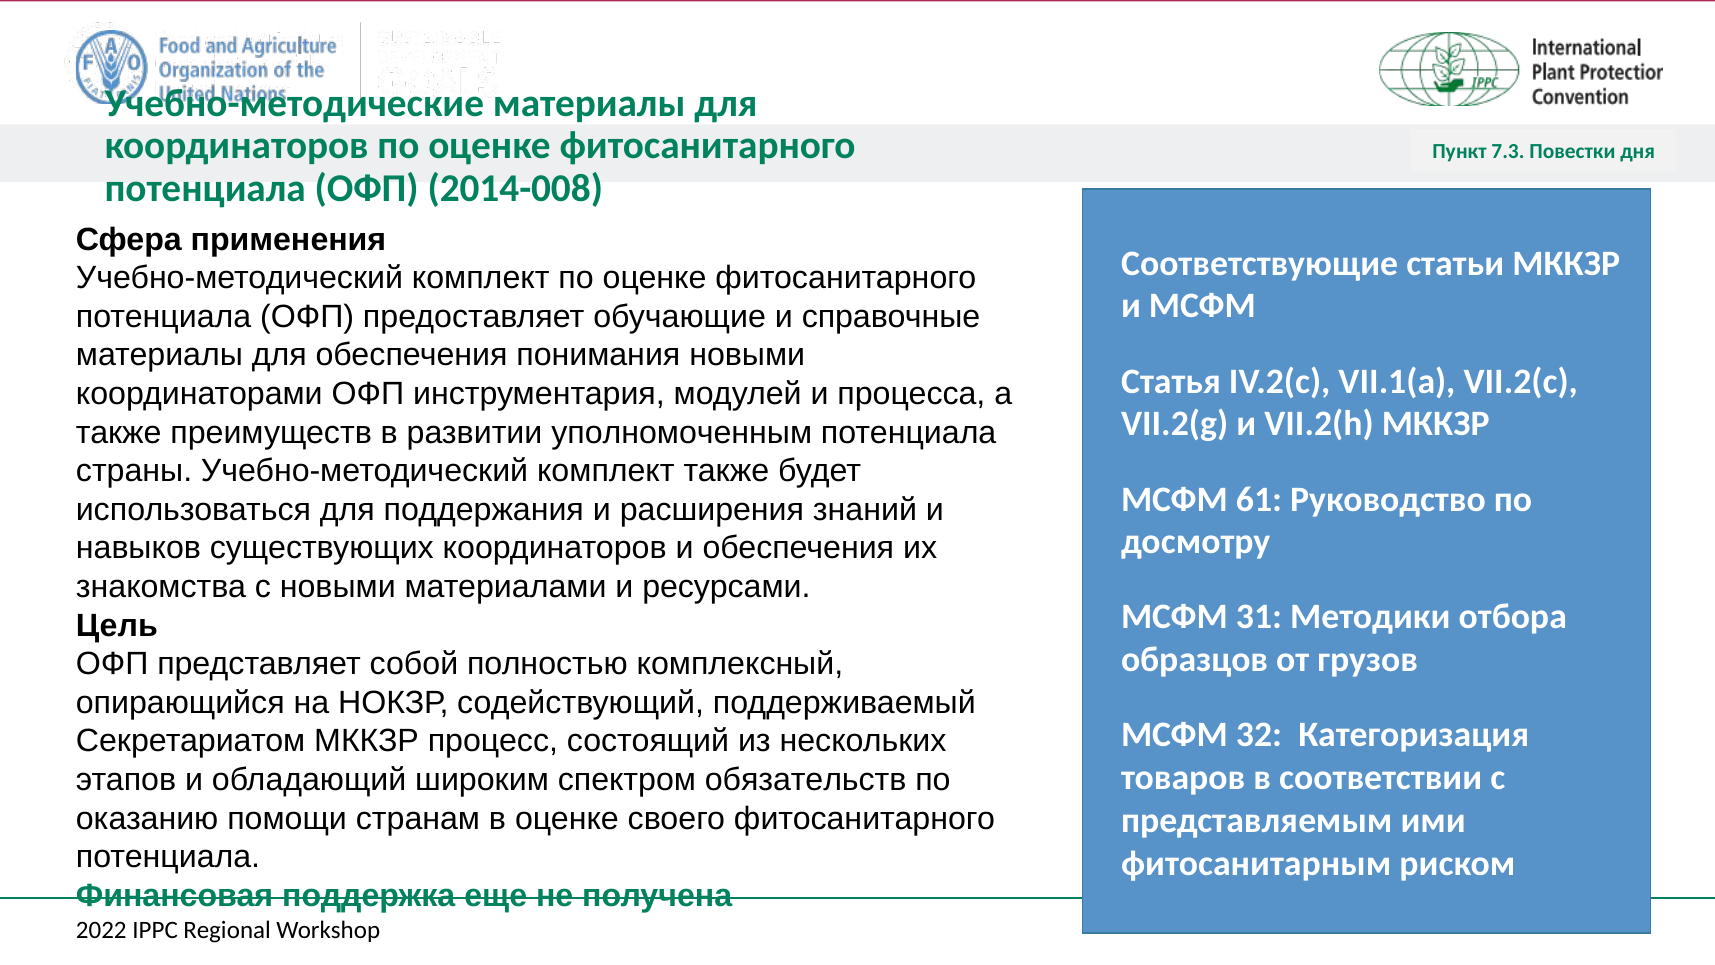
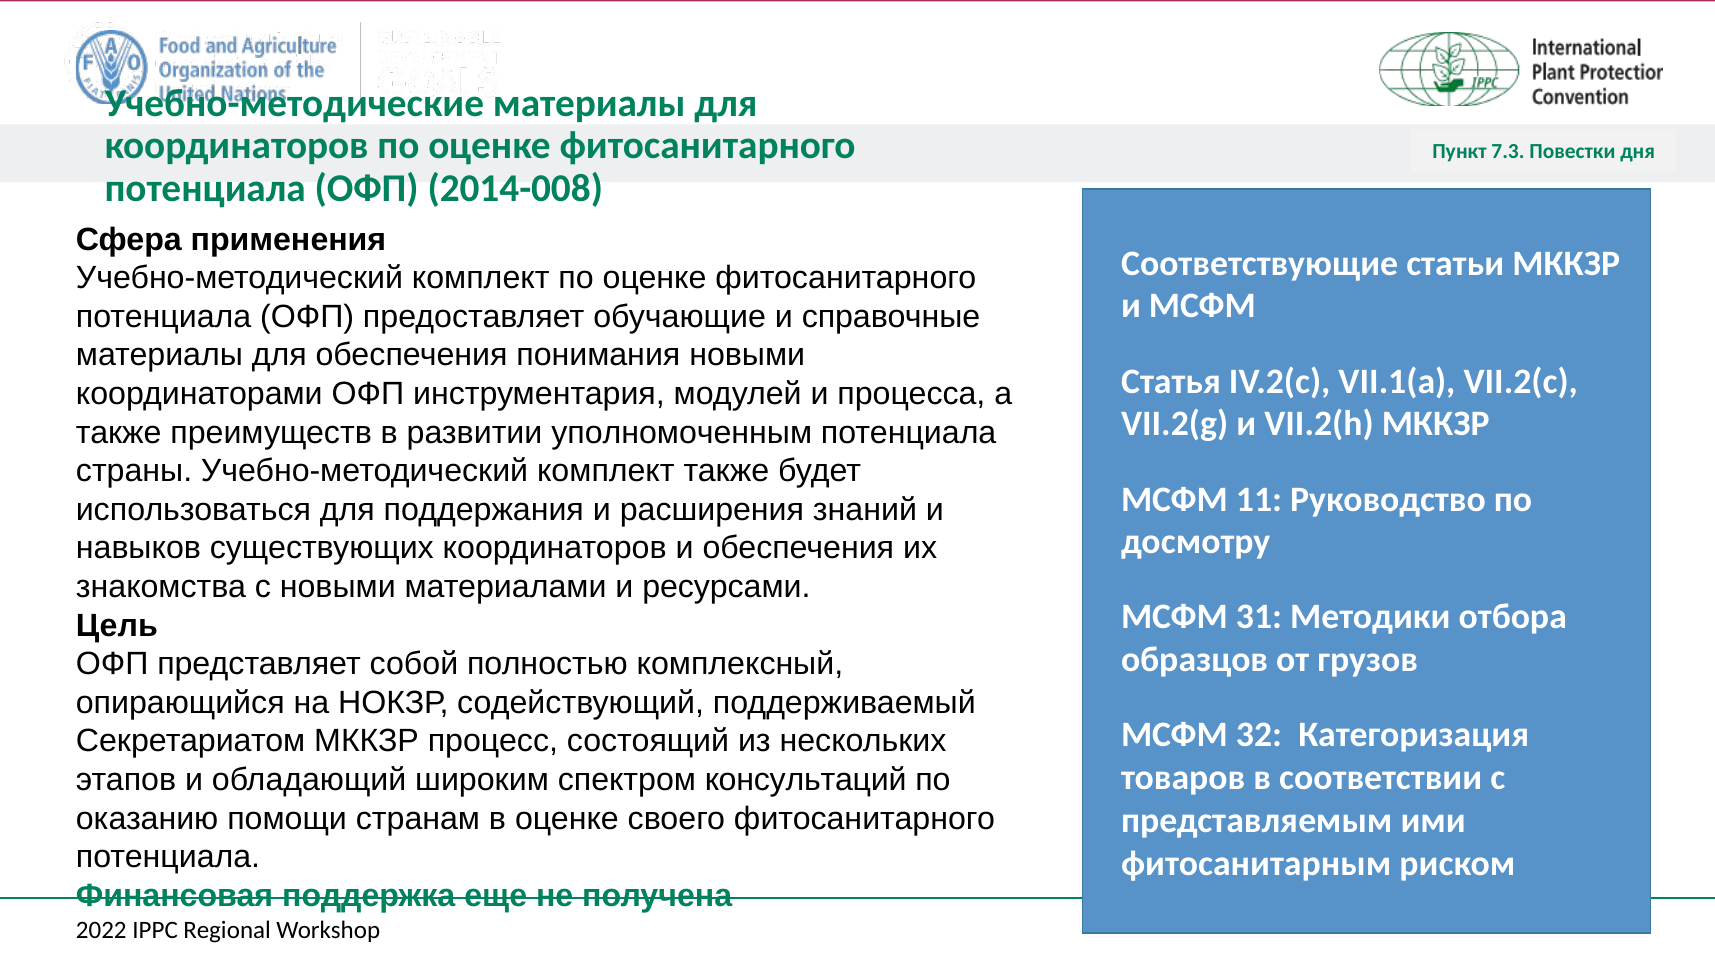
61: 61 -> 11
обязательств: обязательств -> консультаций
